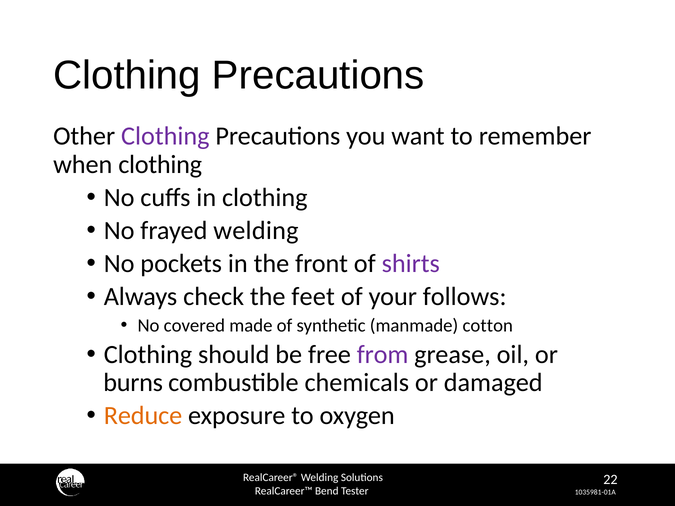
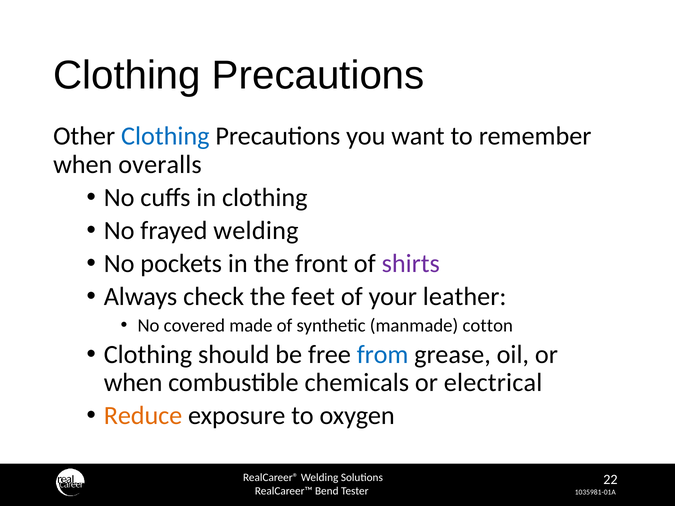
Clothing at (165, 136) colour: purple -> blue
when clothing: clothing -> overalls
follows: follows -> leather
from colour: purple -> blue
burns at (133, 383): burns -> when
damaged: damaged -> electrical
